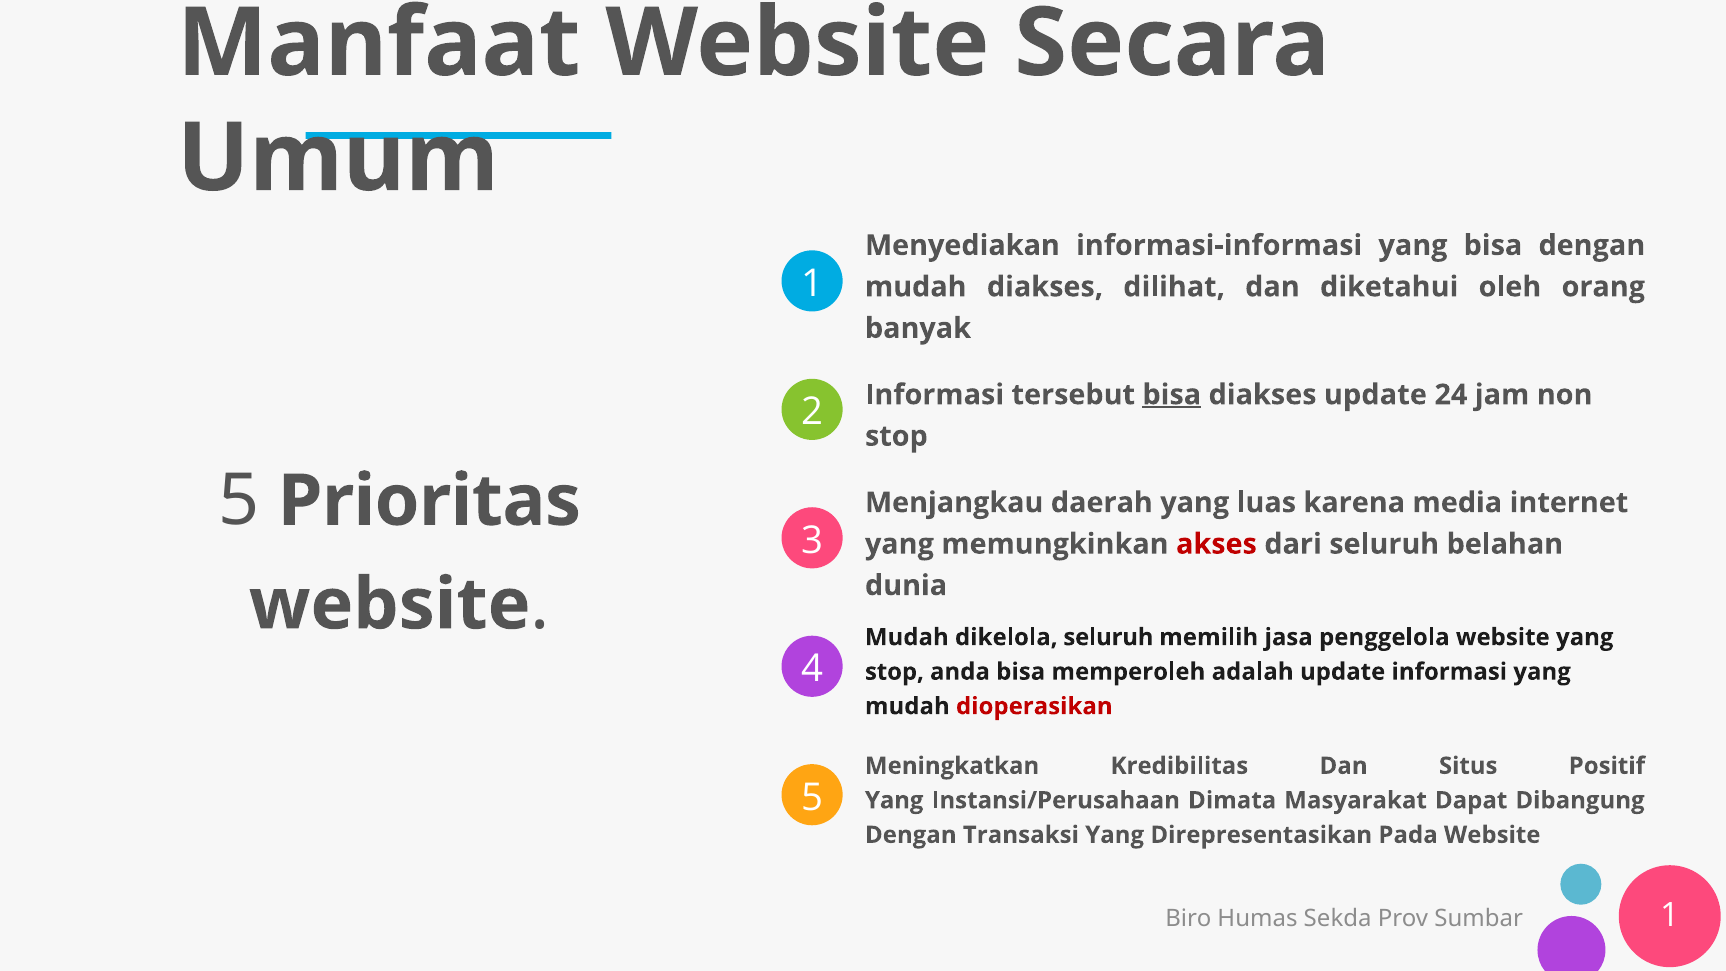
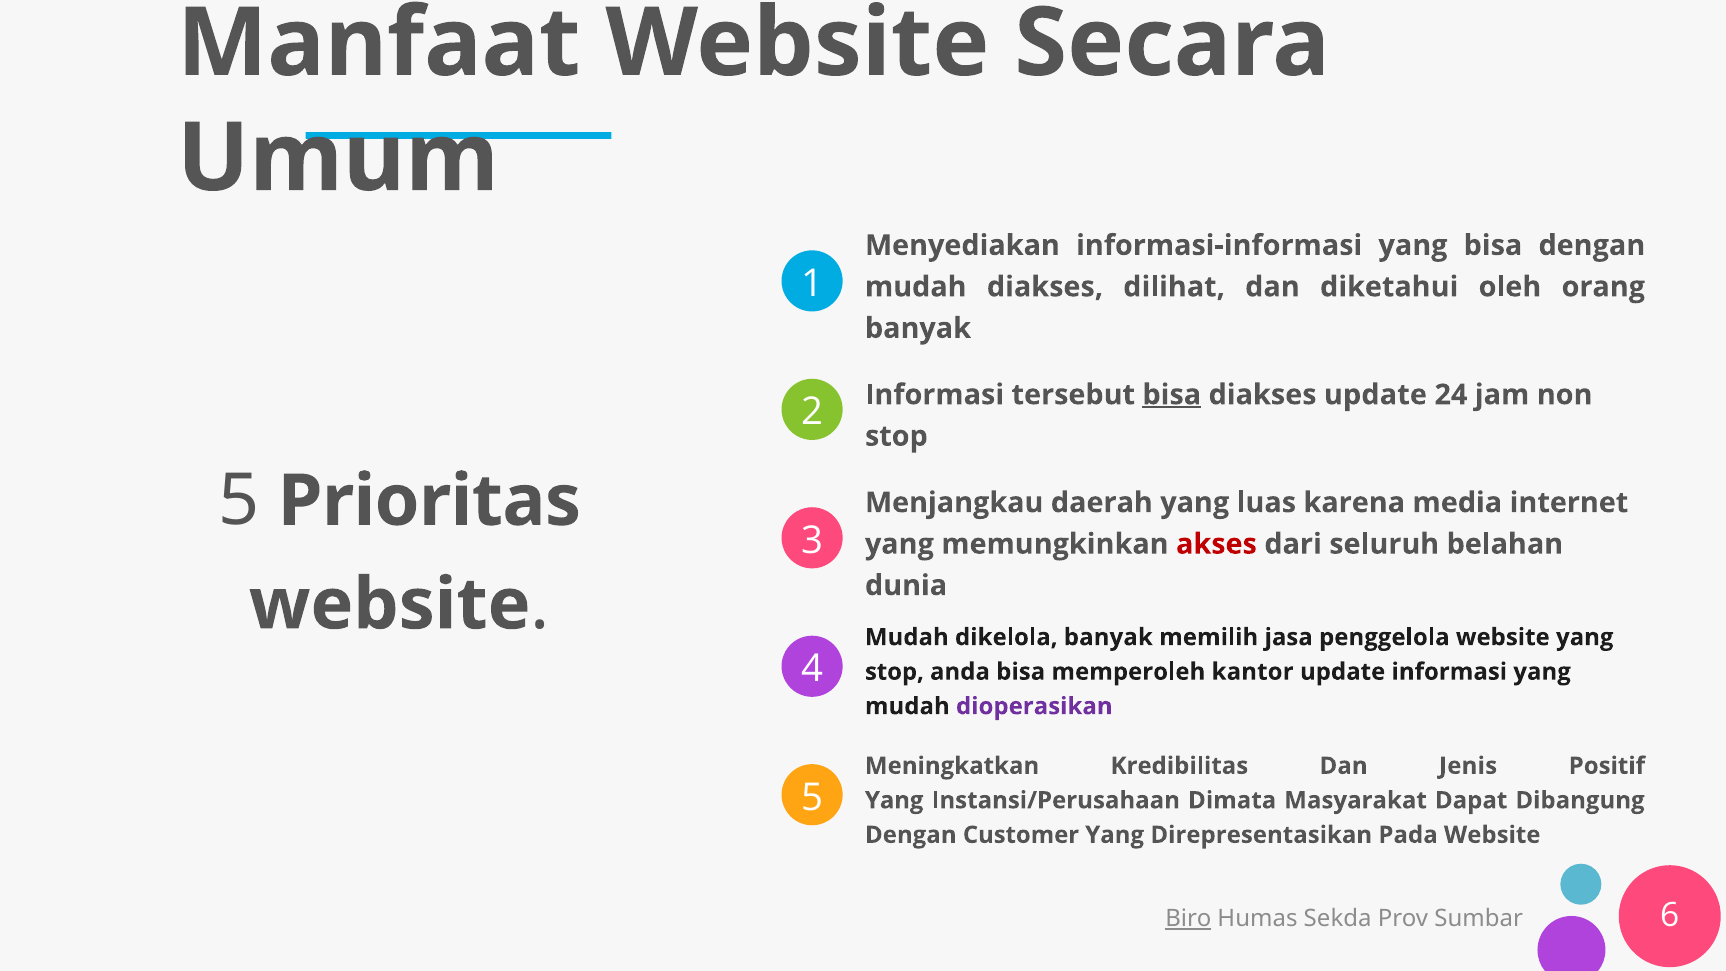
dikelola seluruh: seluruh -> banyak
adalah: adalah -> kantor
dioperasikan colour: red -> purple
Situs: Situs -> Jenis
Transaksi: Transaksi -> Customer
Biro underline: none -> present
Sumbar 1: 1 -> 6
